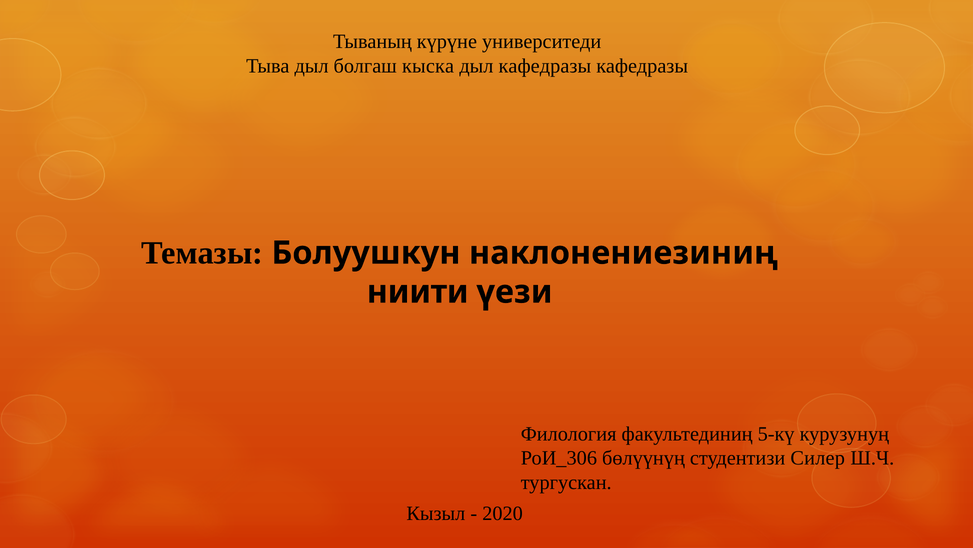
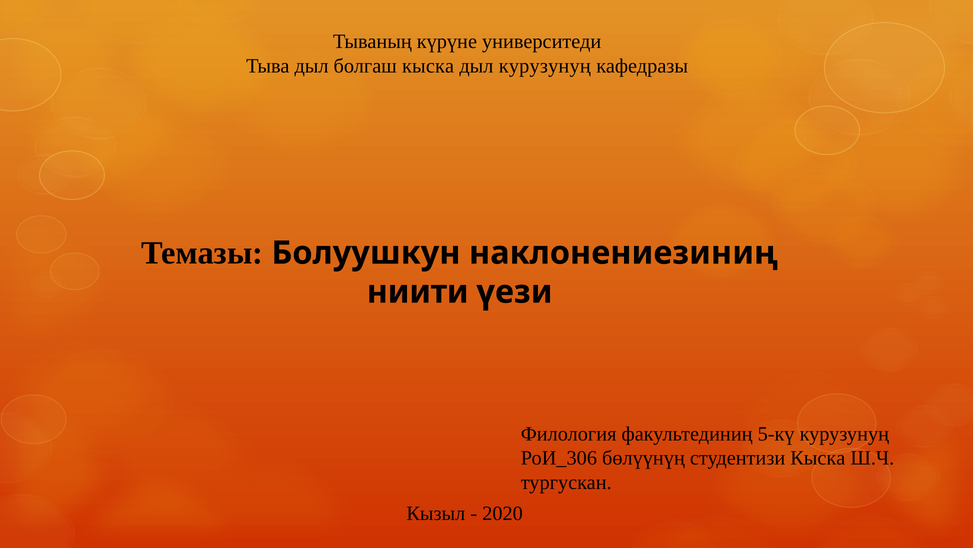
дыл кафедразы: кафедразы -> курузунуң
студентизи Силер: Силер -> Кыска
